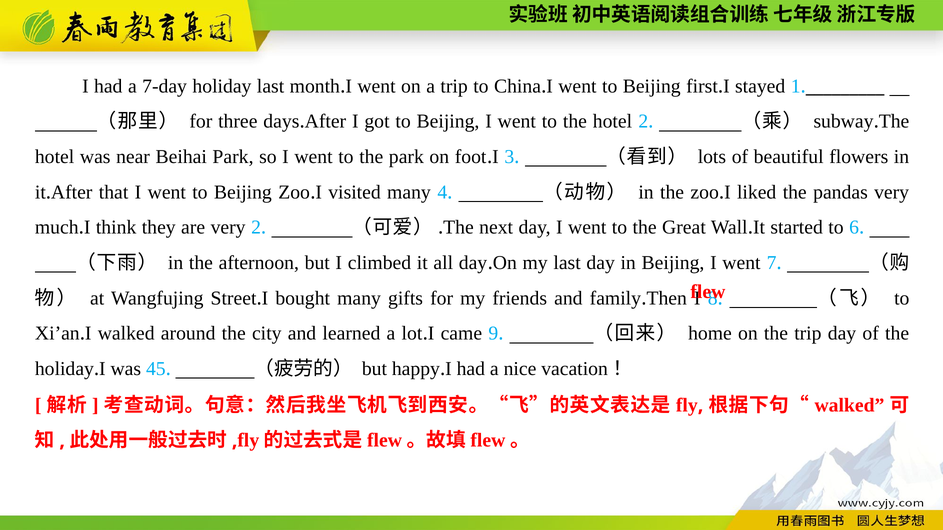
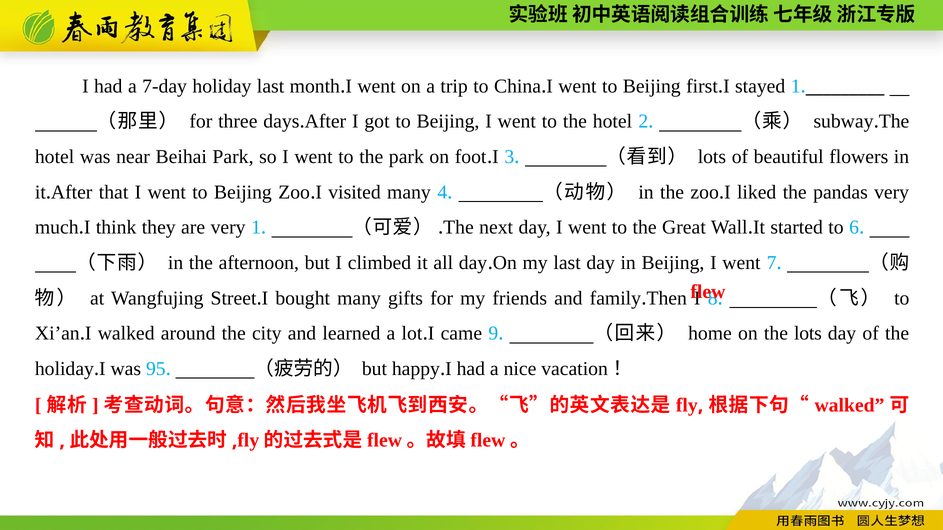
very 2: 2 -> 1
the trip: trip -> lots
45: 45 -> 95
